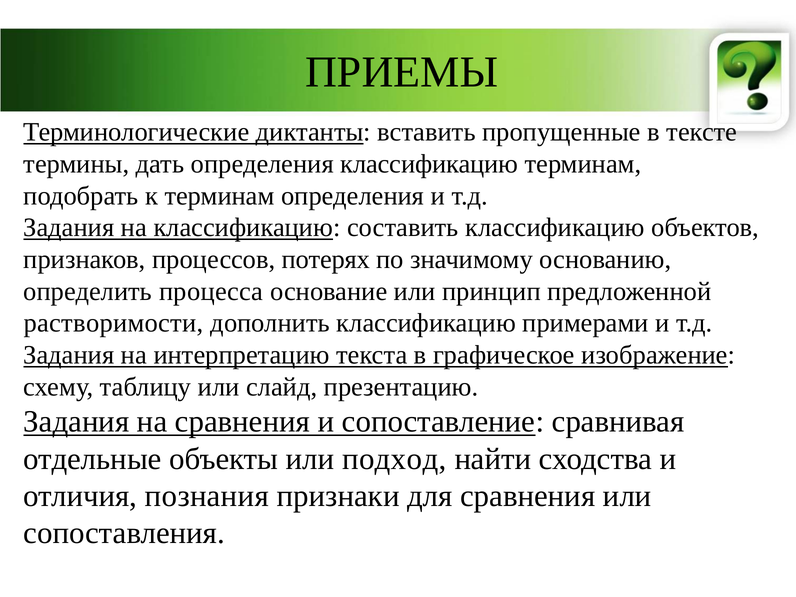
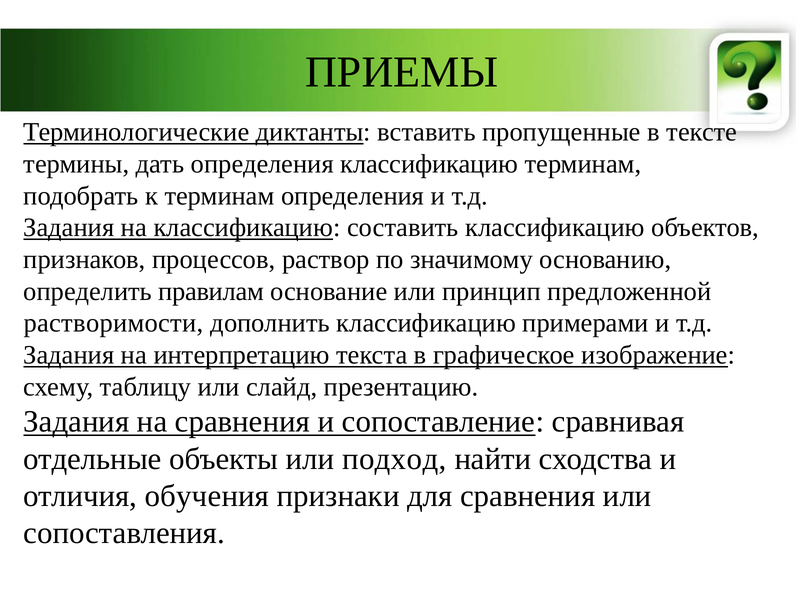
потерях: потерях -> раствор
процесса: процесса -> правилам
познания: познания -> обучения
